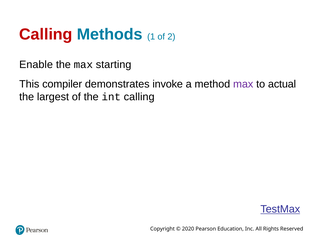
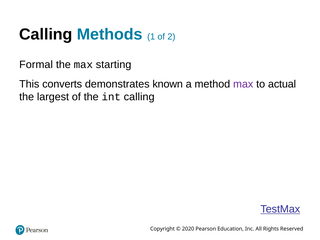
Calling at (46, 34) colour: red -> black
Enable: Enable -> Formal
compiler: compiler -> converts
invoke: invoke -> known
